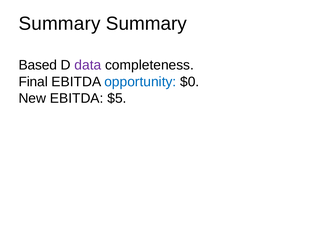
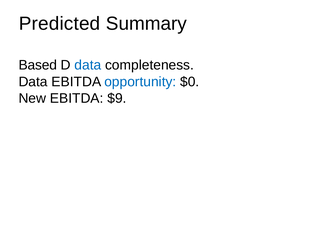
Summary at (60, 24): Summary -> Predicted
data at (88, 65) colour: purple -> blue
Final at (33, 82): Final -> Data
$5: $5 -> $9
